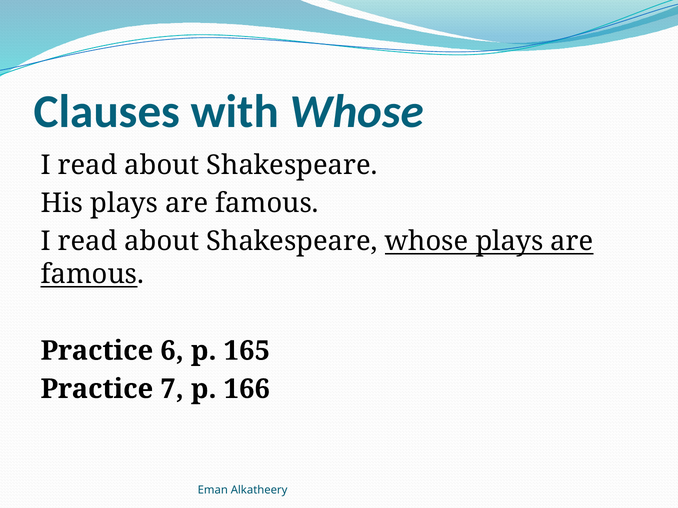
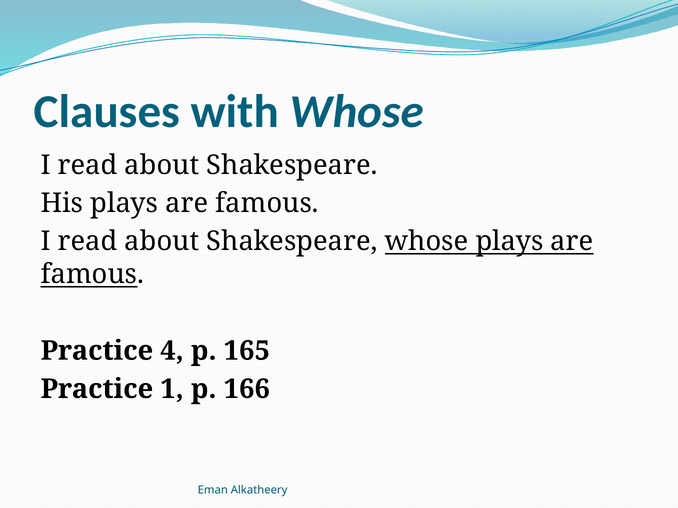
6: 6 -> 4
7: 7 -> 1
